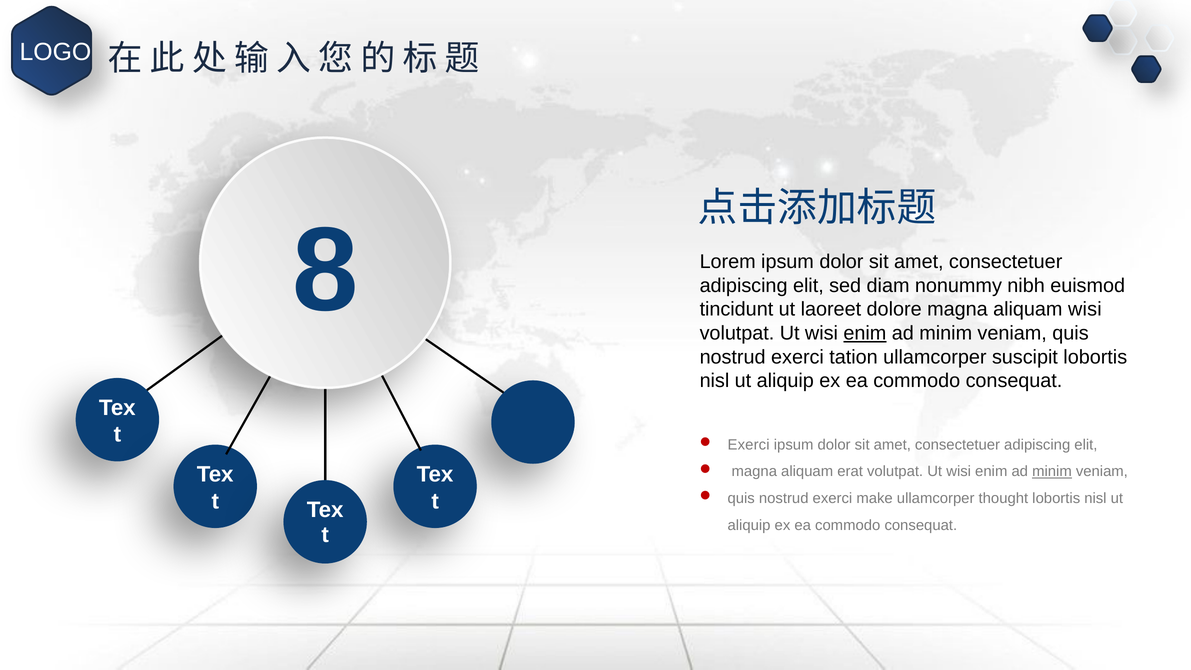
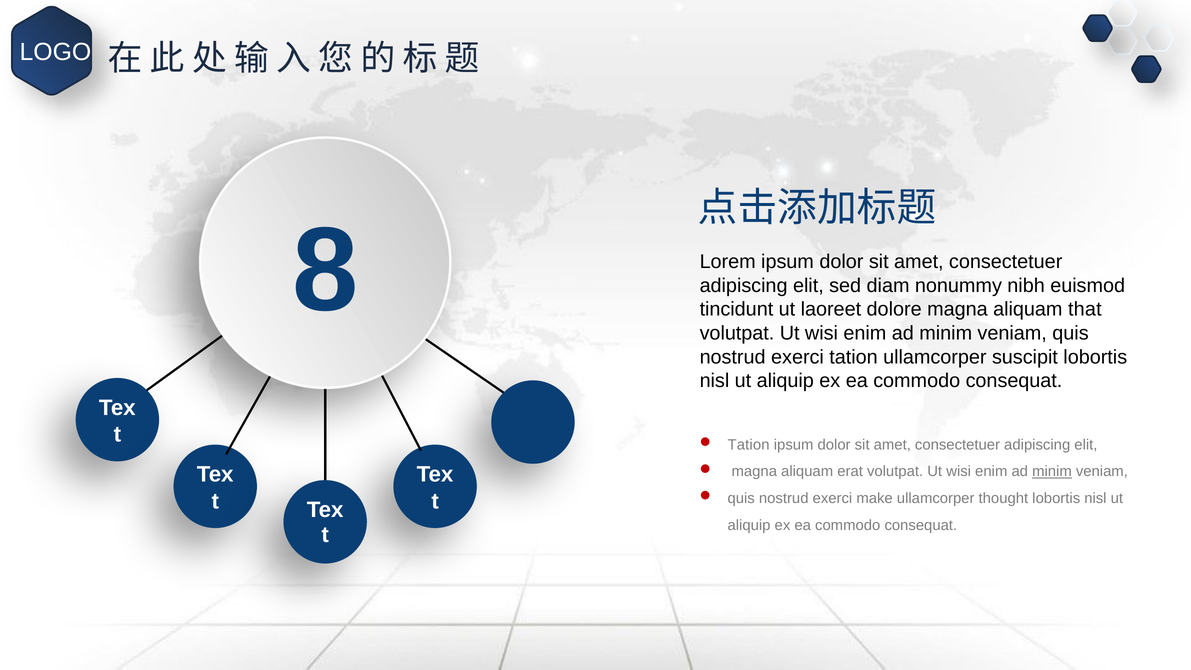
aliquam wisi: wisi -> that
enim at (865, 333) underline: present -> none
Exerci at (749, 445): Exerci -> Tation
